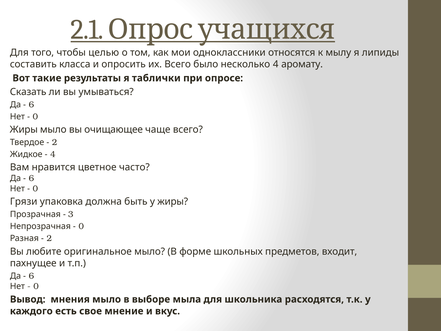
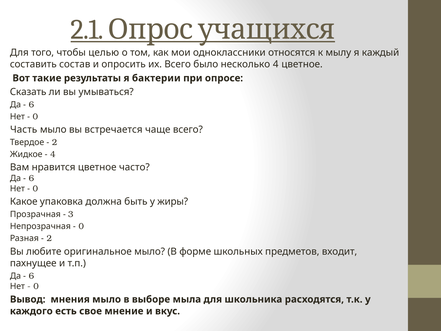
липиды: липиды -> каждый
класса: класса -> состав
4 аромату: аромату -> цветное
таблички: таблички -> бактерии
Жиры at (24, 130): Жиры -> Часть
очищающее: очищающее -> встречается
Грязи: Грязи -> Какое
